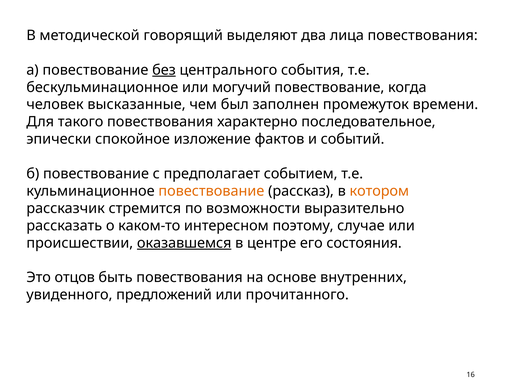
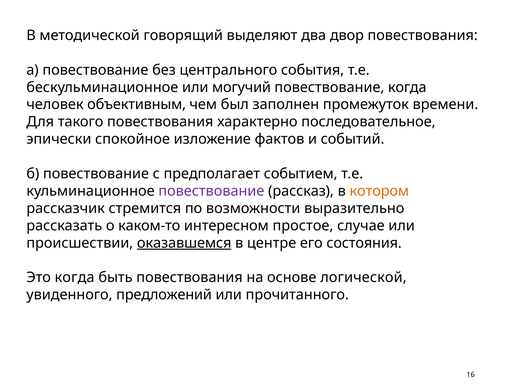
лица: лица -> двор
без underline: present -> none
высказанные: высказанные -> объективным
повествование at (211, 191) colour: orange -> purple
поэтому: поэтому -> простое
Это отцов: отцов -> когда
внутренних: внутренних -> логической
